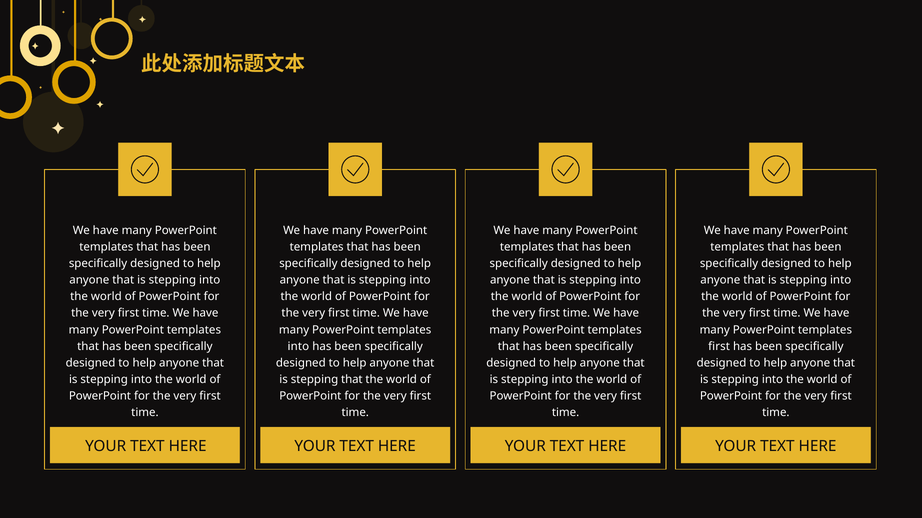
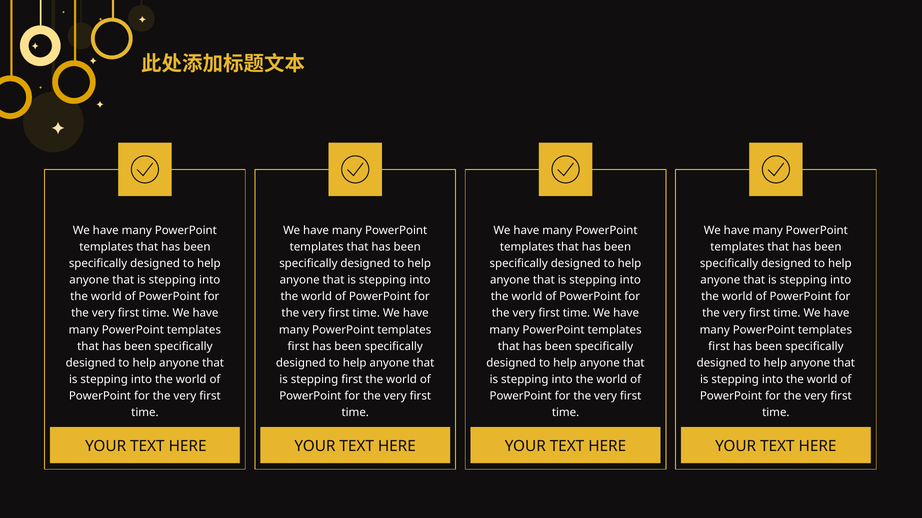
into at (298, 347): into -> first
stepping that: that -> first
